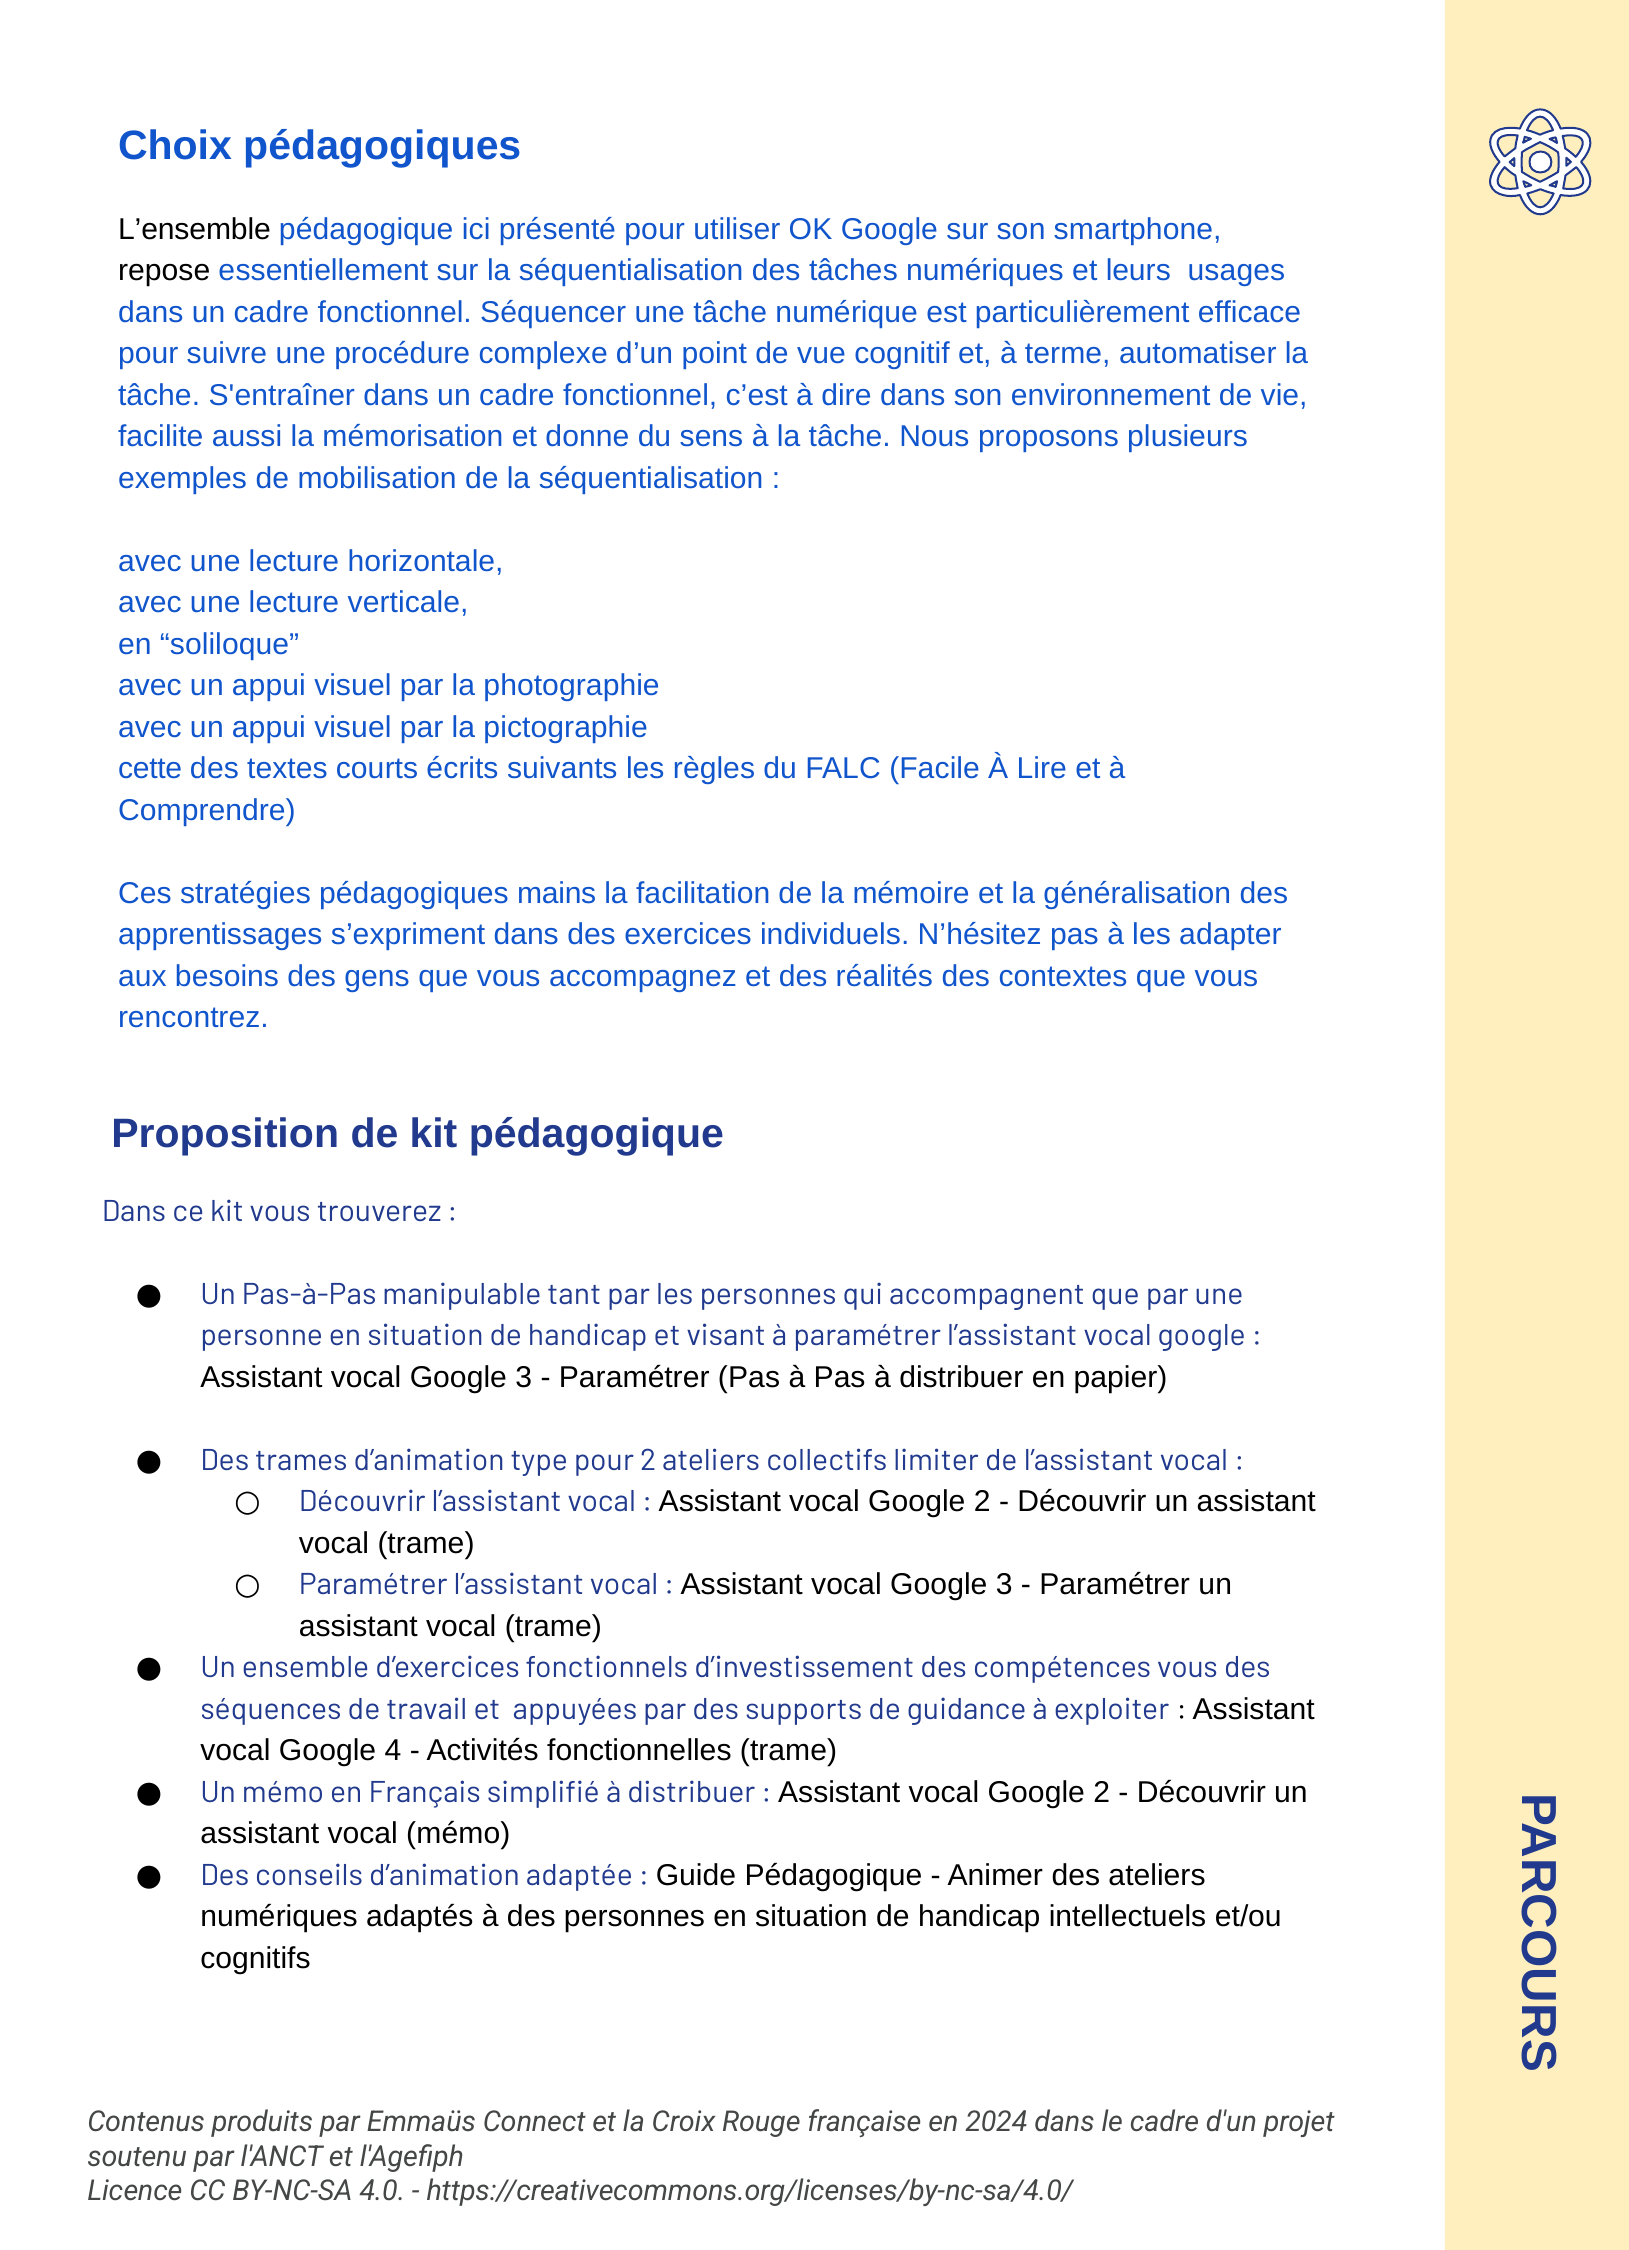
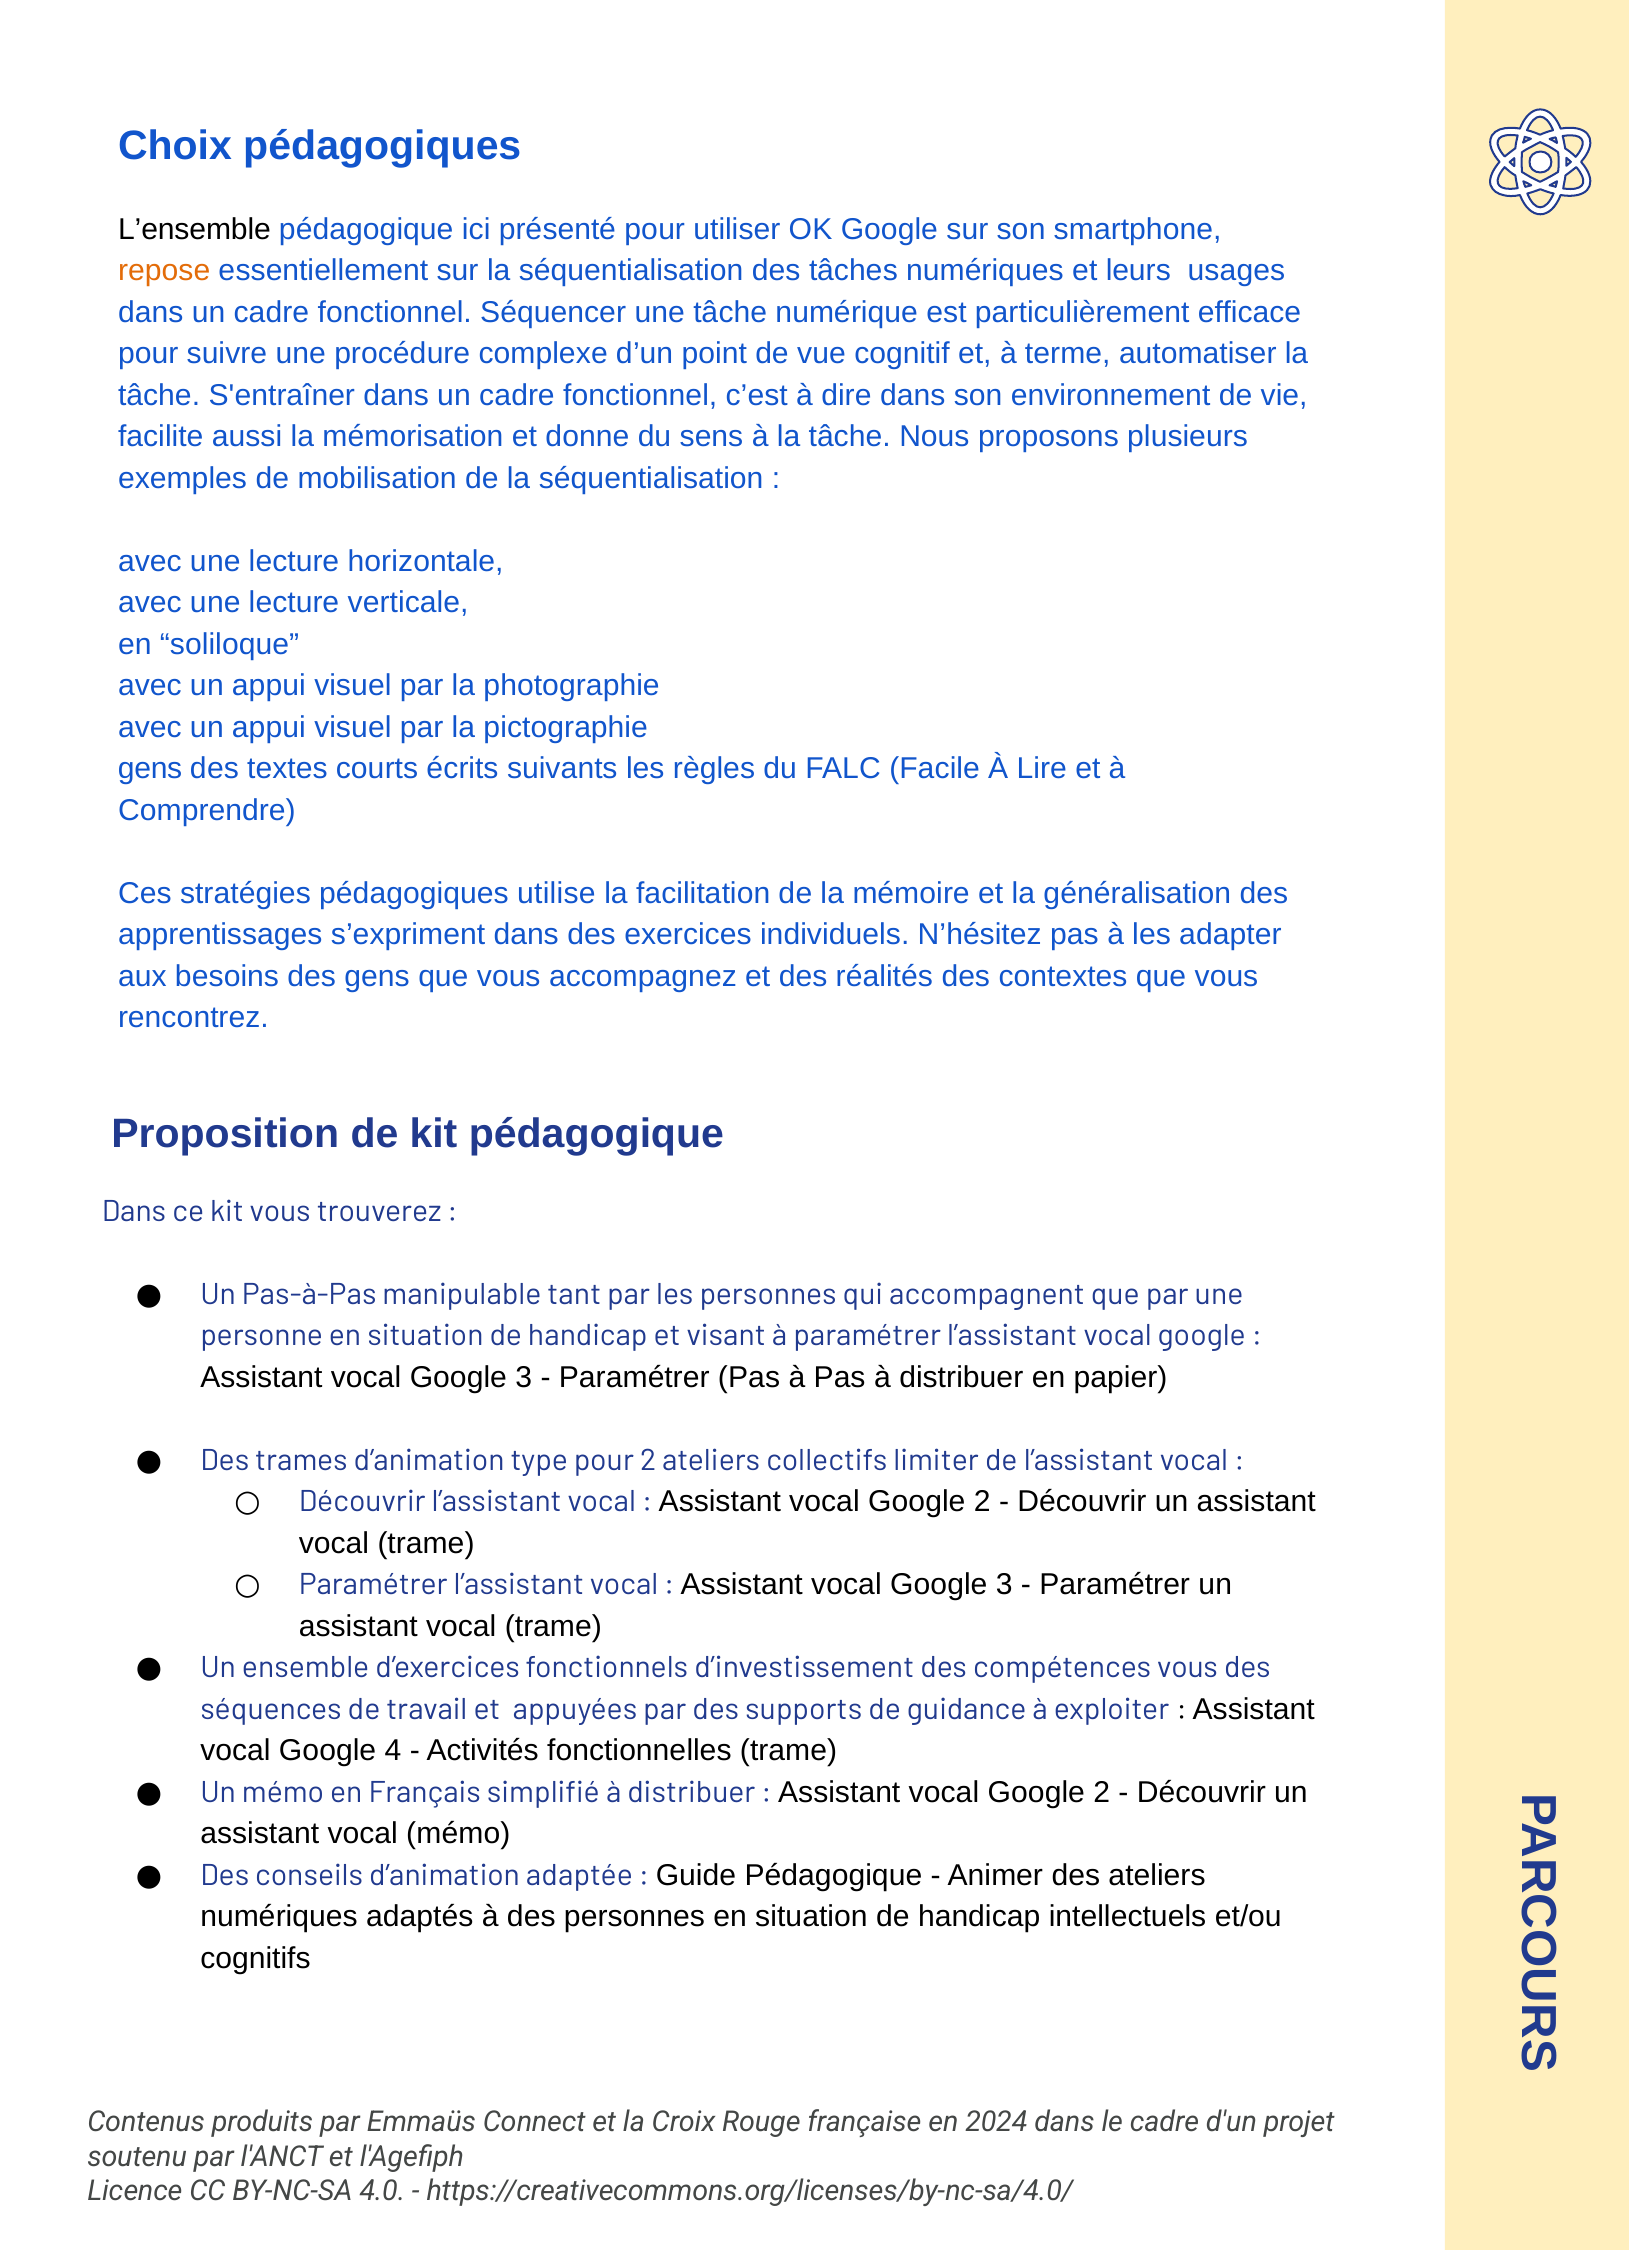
repose colour: black -> orange
cette at (150, 769): cette -> gens
mains: mains -> utilise
